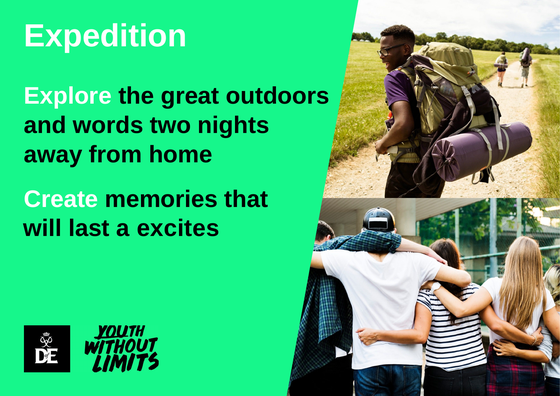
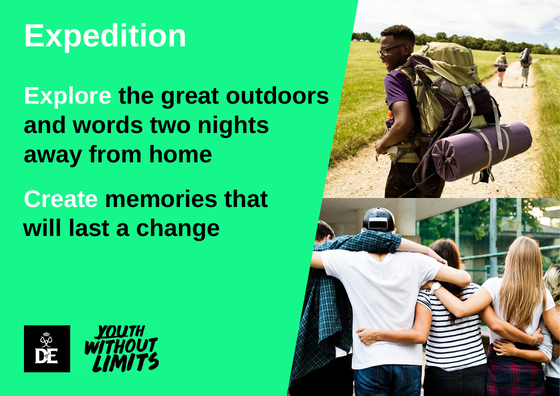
excites: excites -> change
